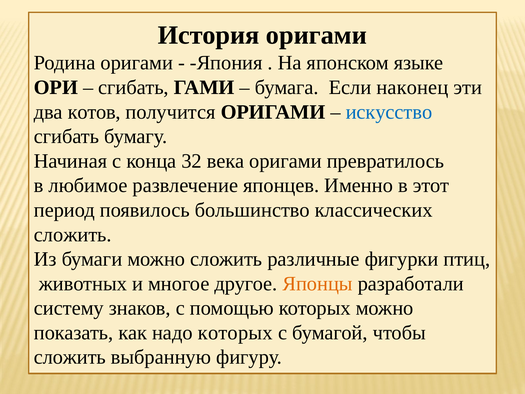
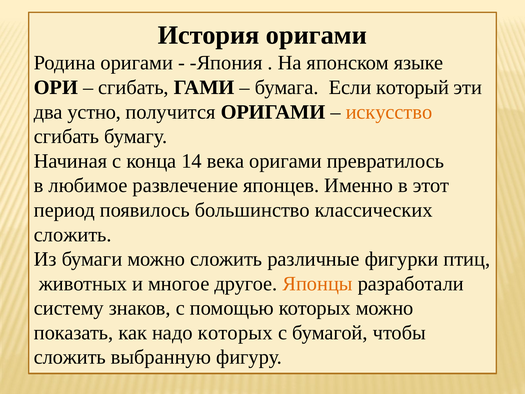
наконец: наконец -> который
котов: котов -> устно
искусство colour: blue -> orange
32: 32 -> 14
